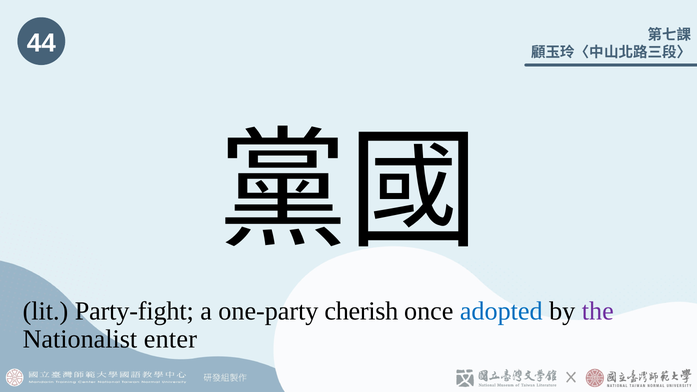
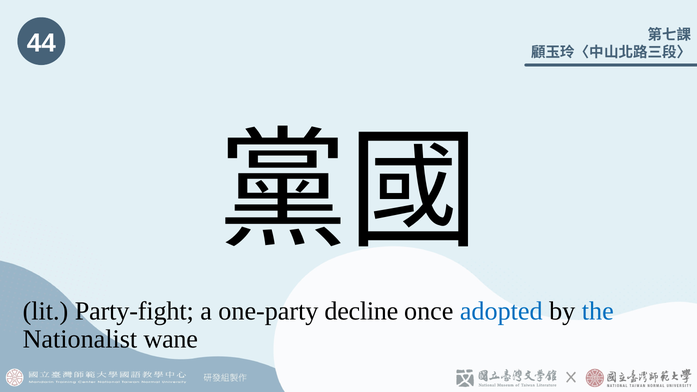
cherish: cherish -> decline
the colour: purple -> blue
enter: enter -> wane
